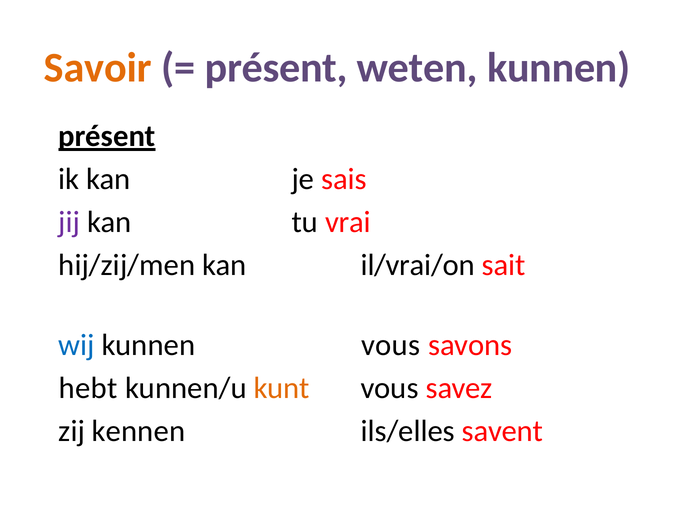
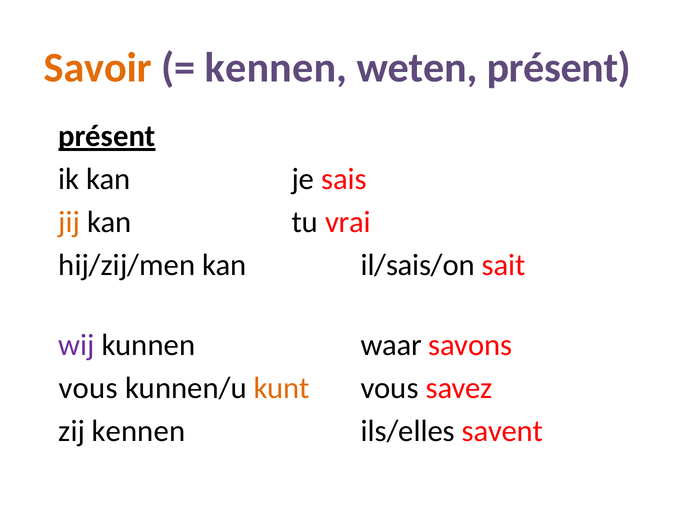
présent at (276, 68): présent -> kennen
weten kunnen: kunnen -> présent
jij colour: purple -> orange
il/vrai/on: il/vrai/on -> il/sais/on
wij colour: blue -> purple
kunnen vous: vous -> waar
hebt at (88, 388): hebt -> vous
